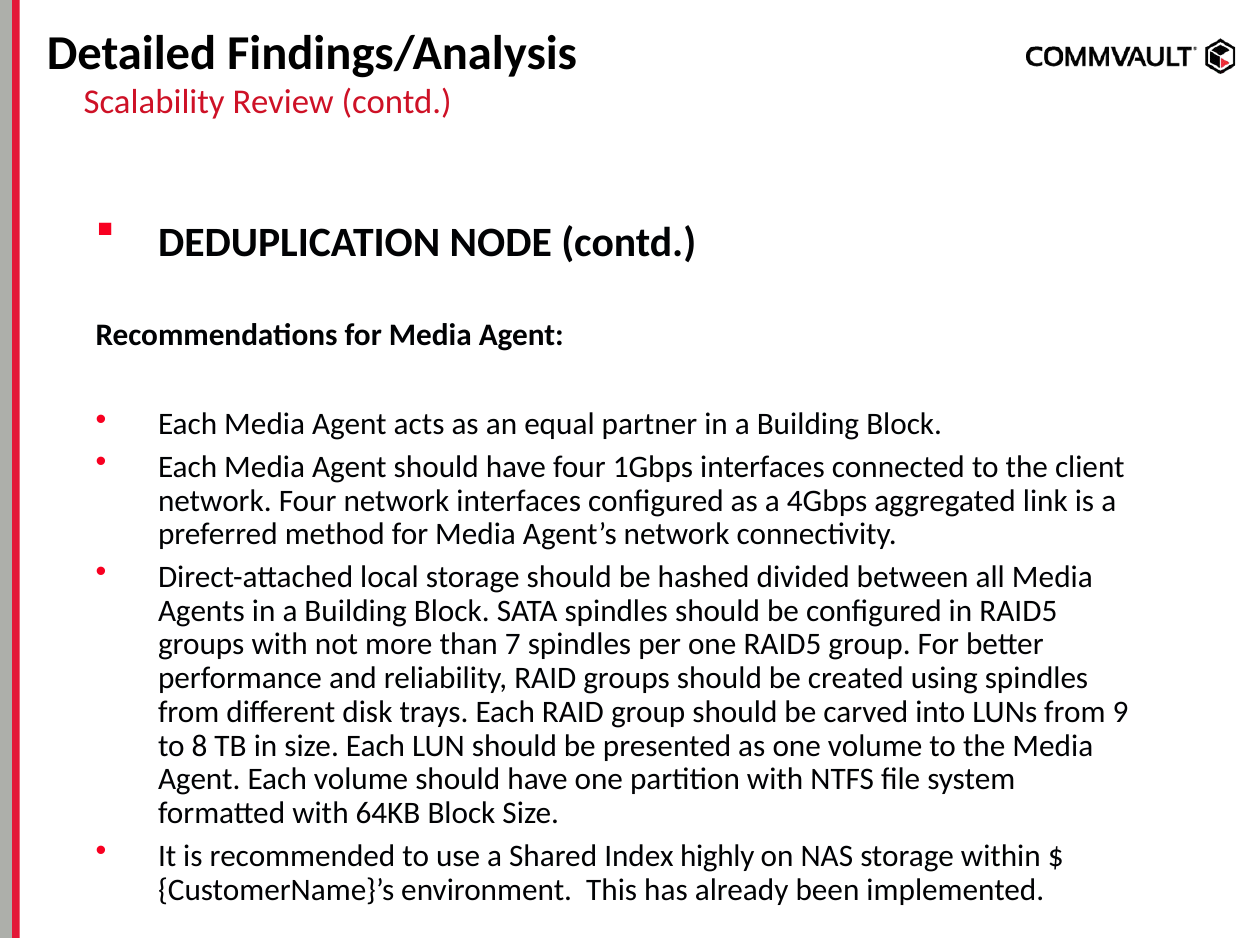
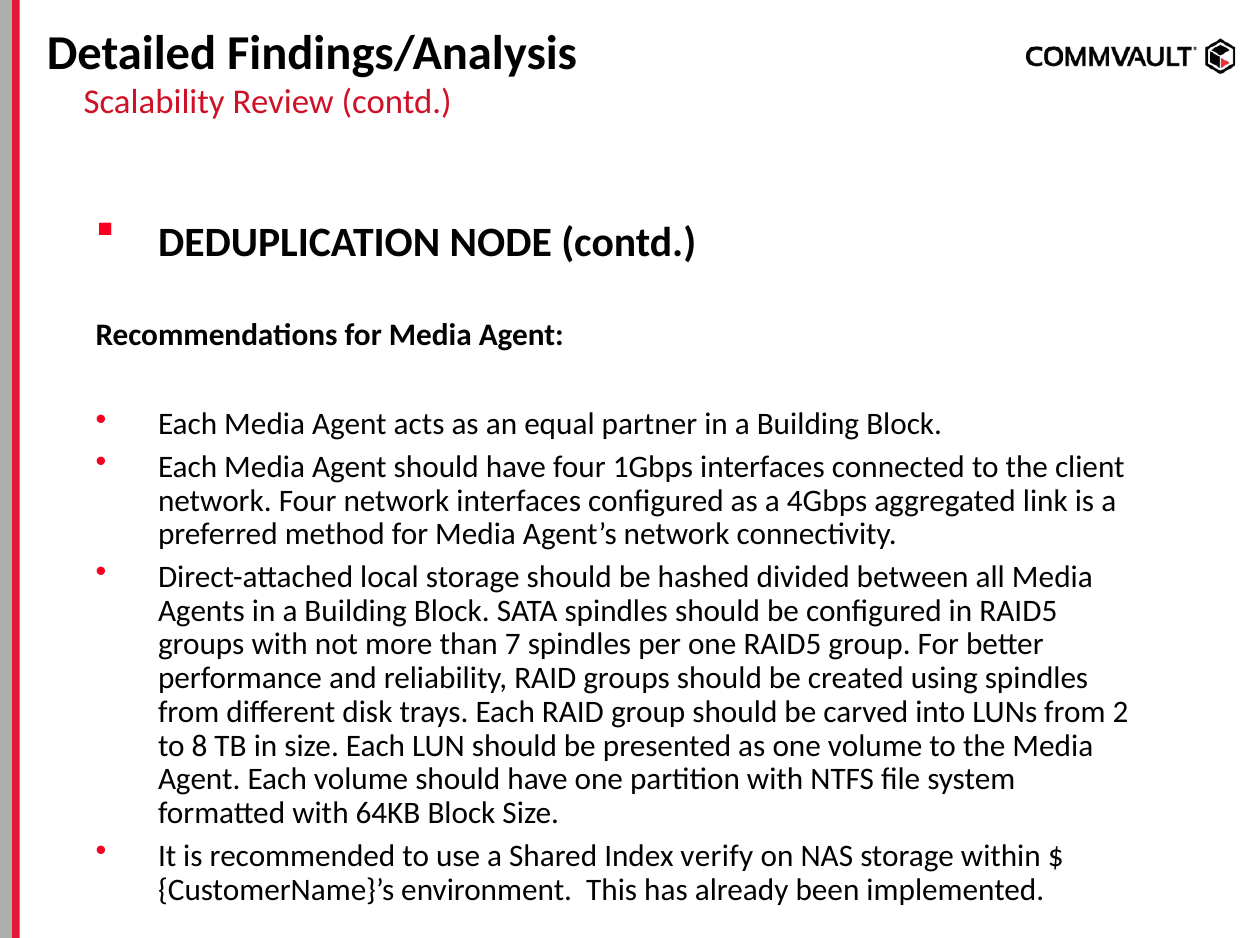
9: 9 -> 2
highly: highly -> verify
